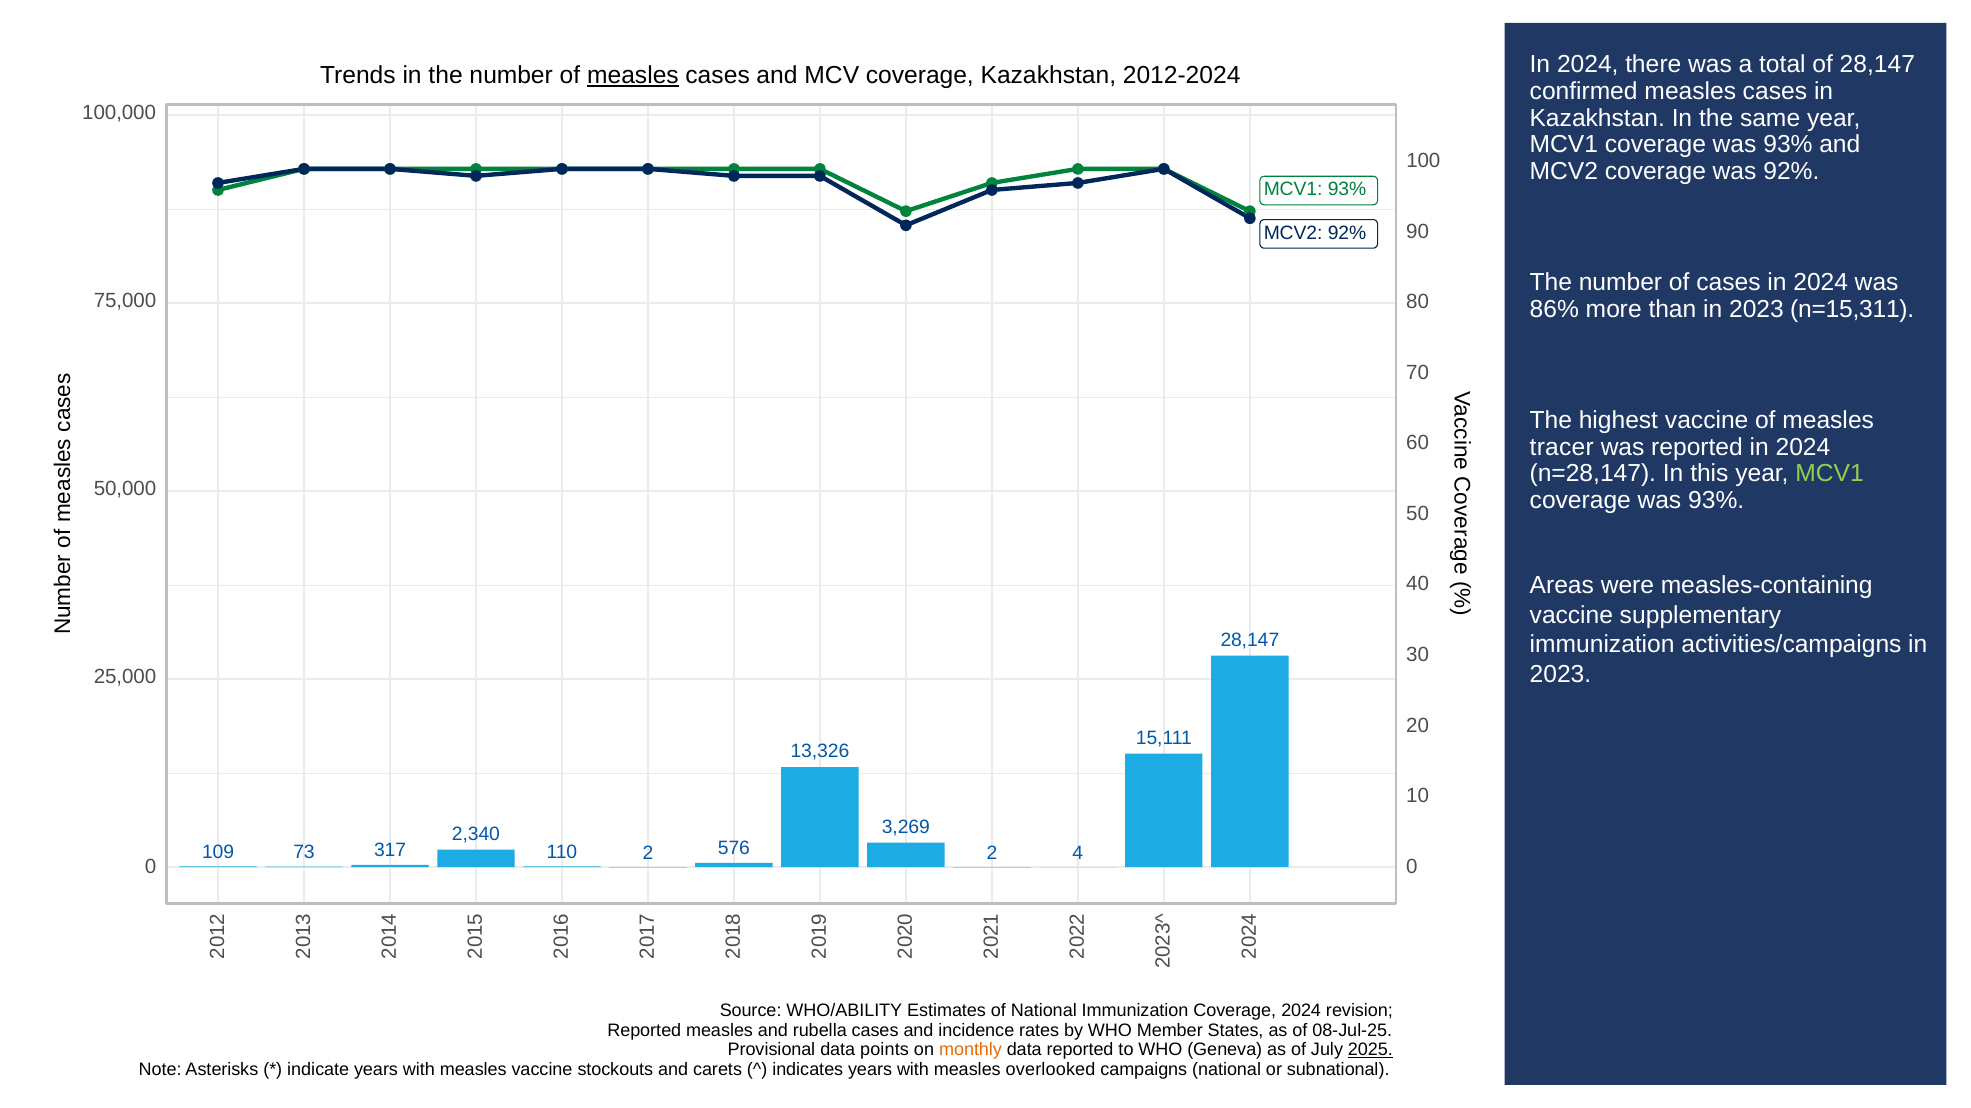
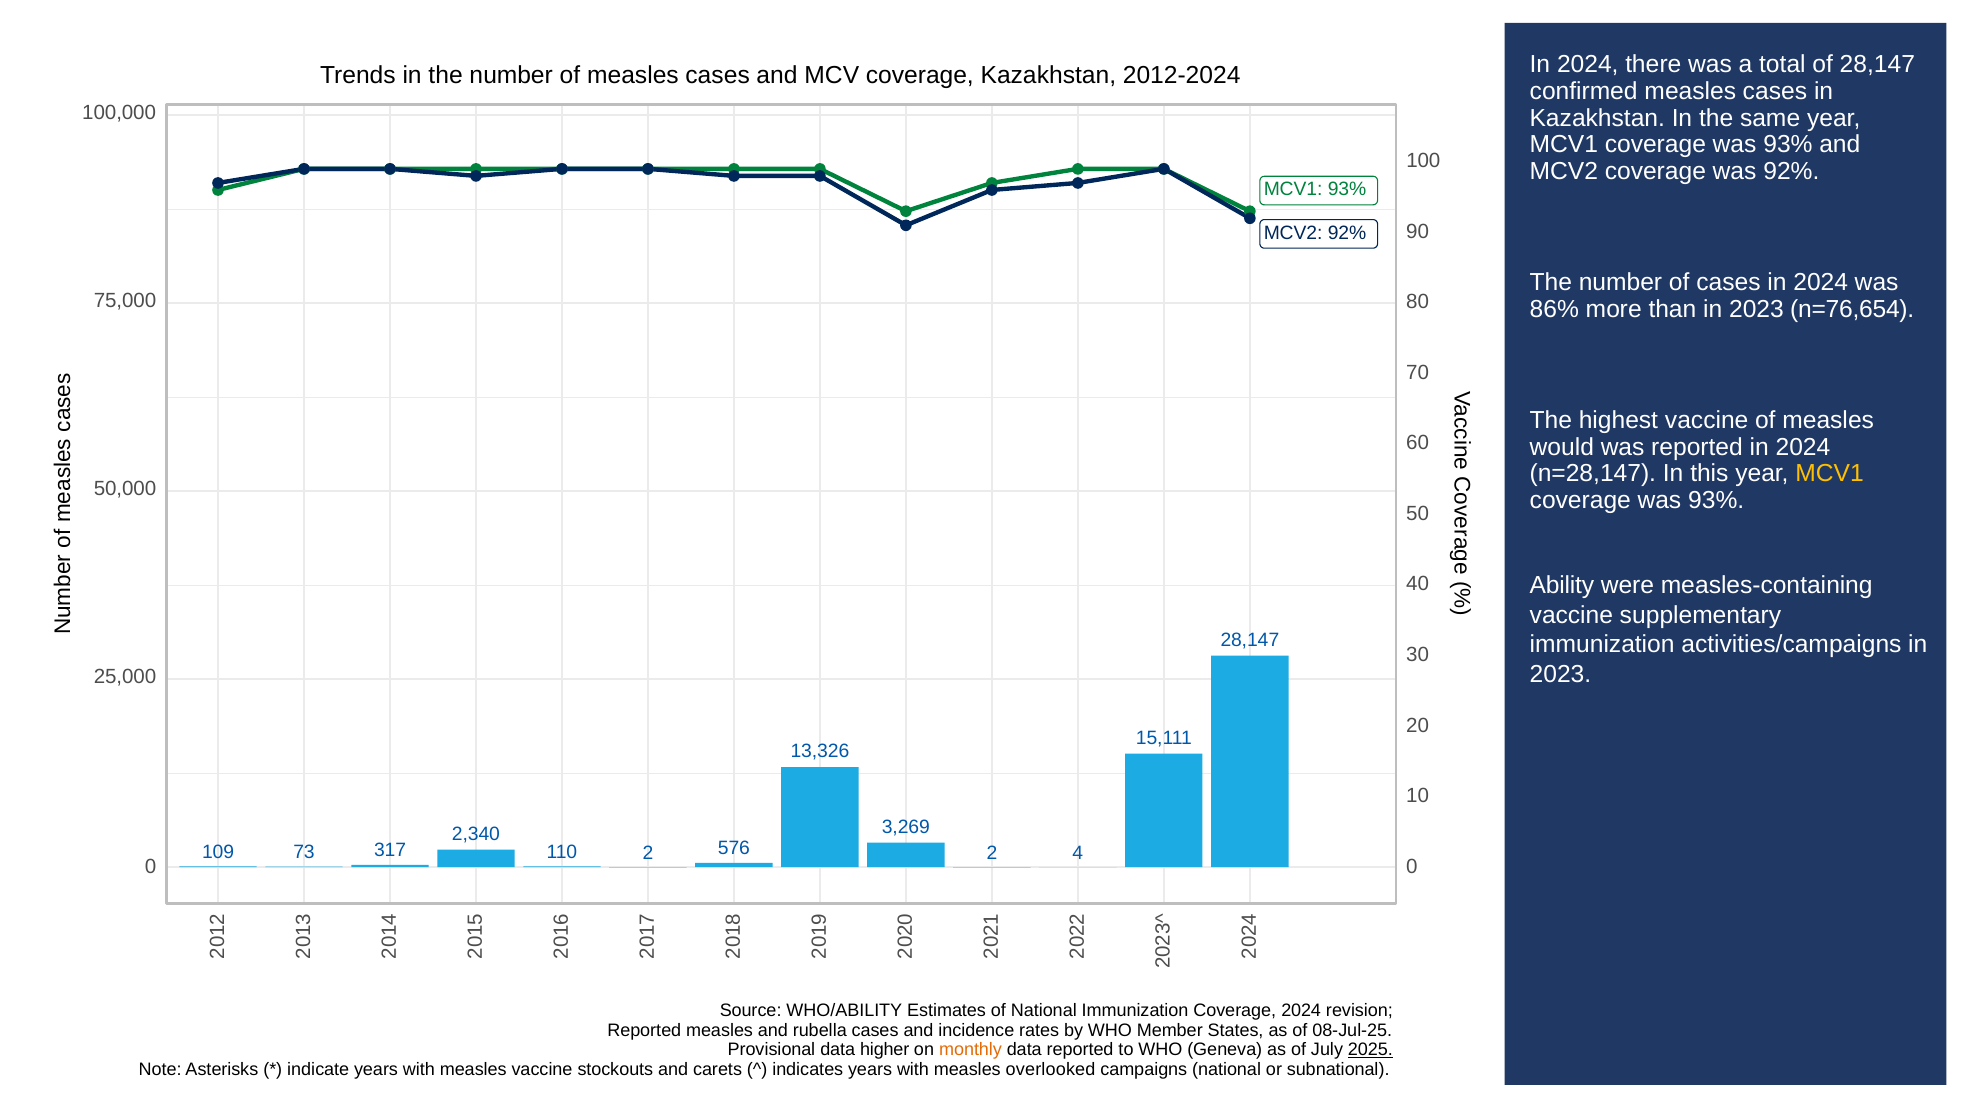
measles at (633, 76) underline: present -> none
n=15,311: n=15,311 -> n=76,654
tracer: tracer -> would
MCV1 at (1830, 474) colour: light green -> yellow
Areas: Areas -> Ability
points: points -> higher
